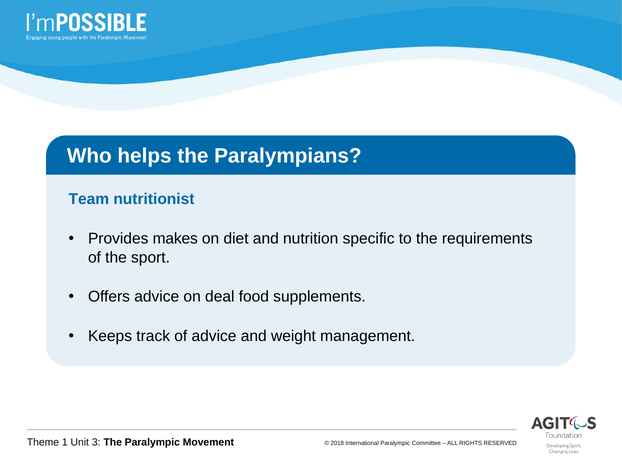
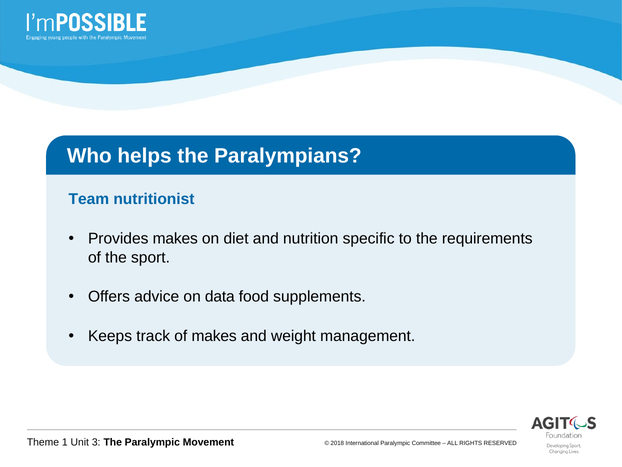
deal: deal -> data
of advice: advice -> makes
